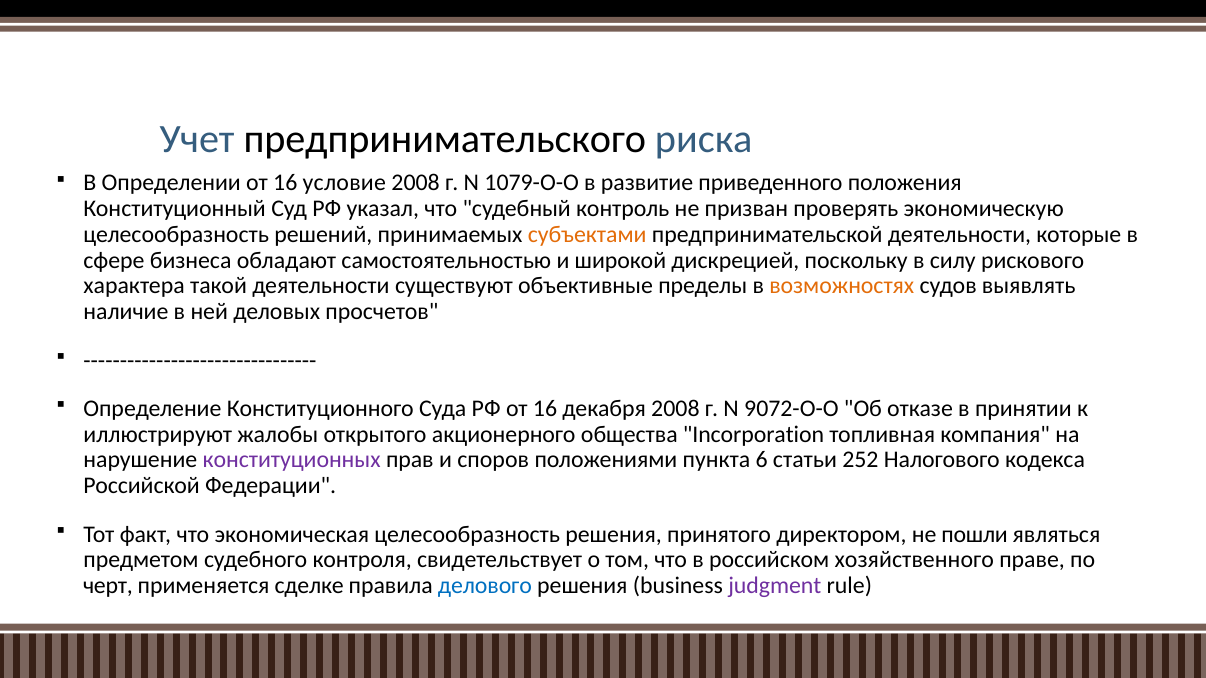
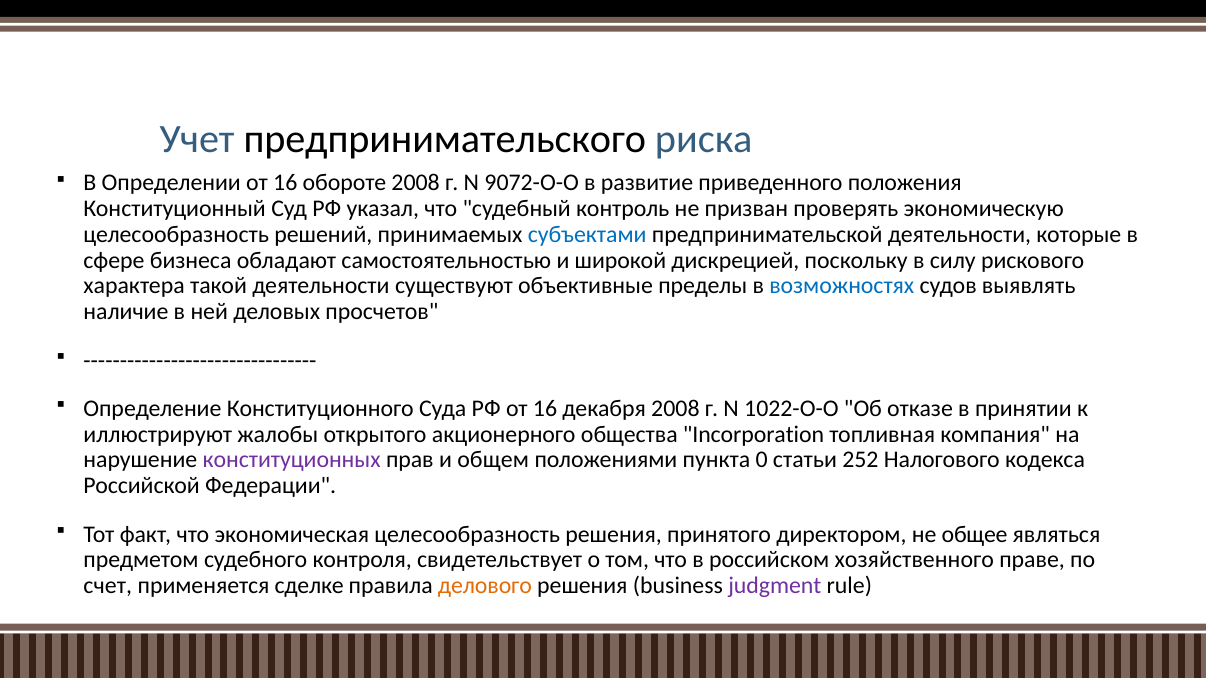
условие: условие -> обороте
1079-О-О: 1079-О-О -> 9072-О-О
субъектами colour: orange -> blue
возможностях colour: orange -> blue
9072-О-О: 9072-О-О -> 1022-О-О
споров: споров -> общем
6: 6 -> 0
пошли: пошли -> общее
черт: черт -> счет
делового colour: blue -> orange
